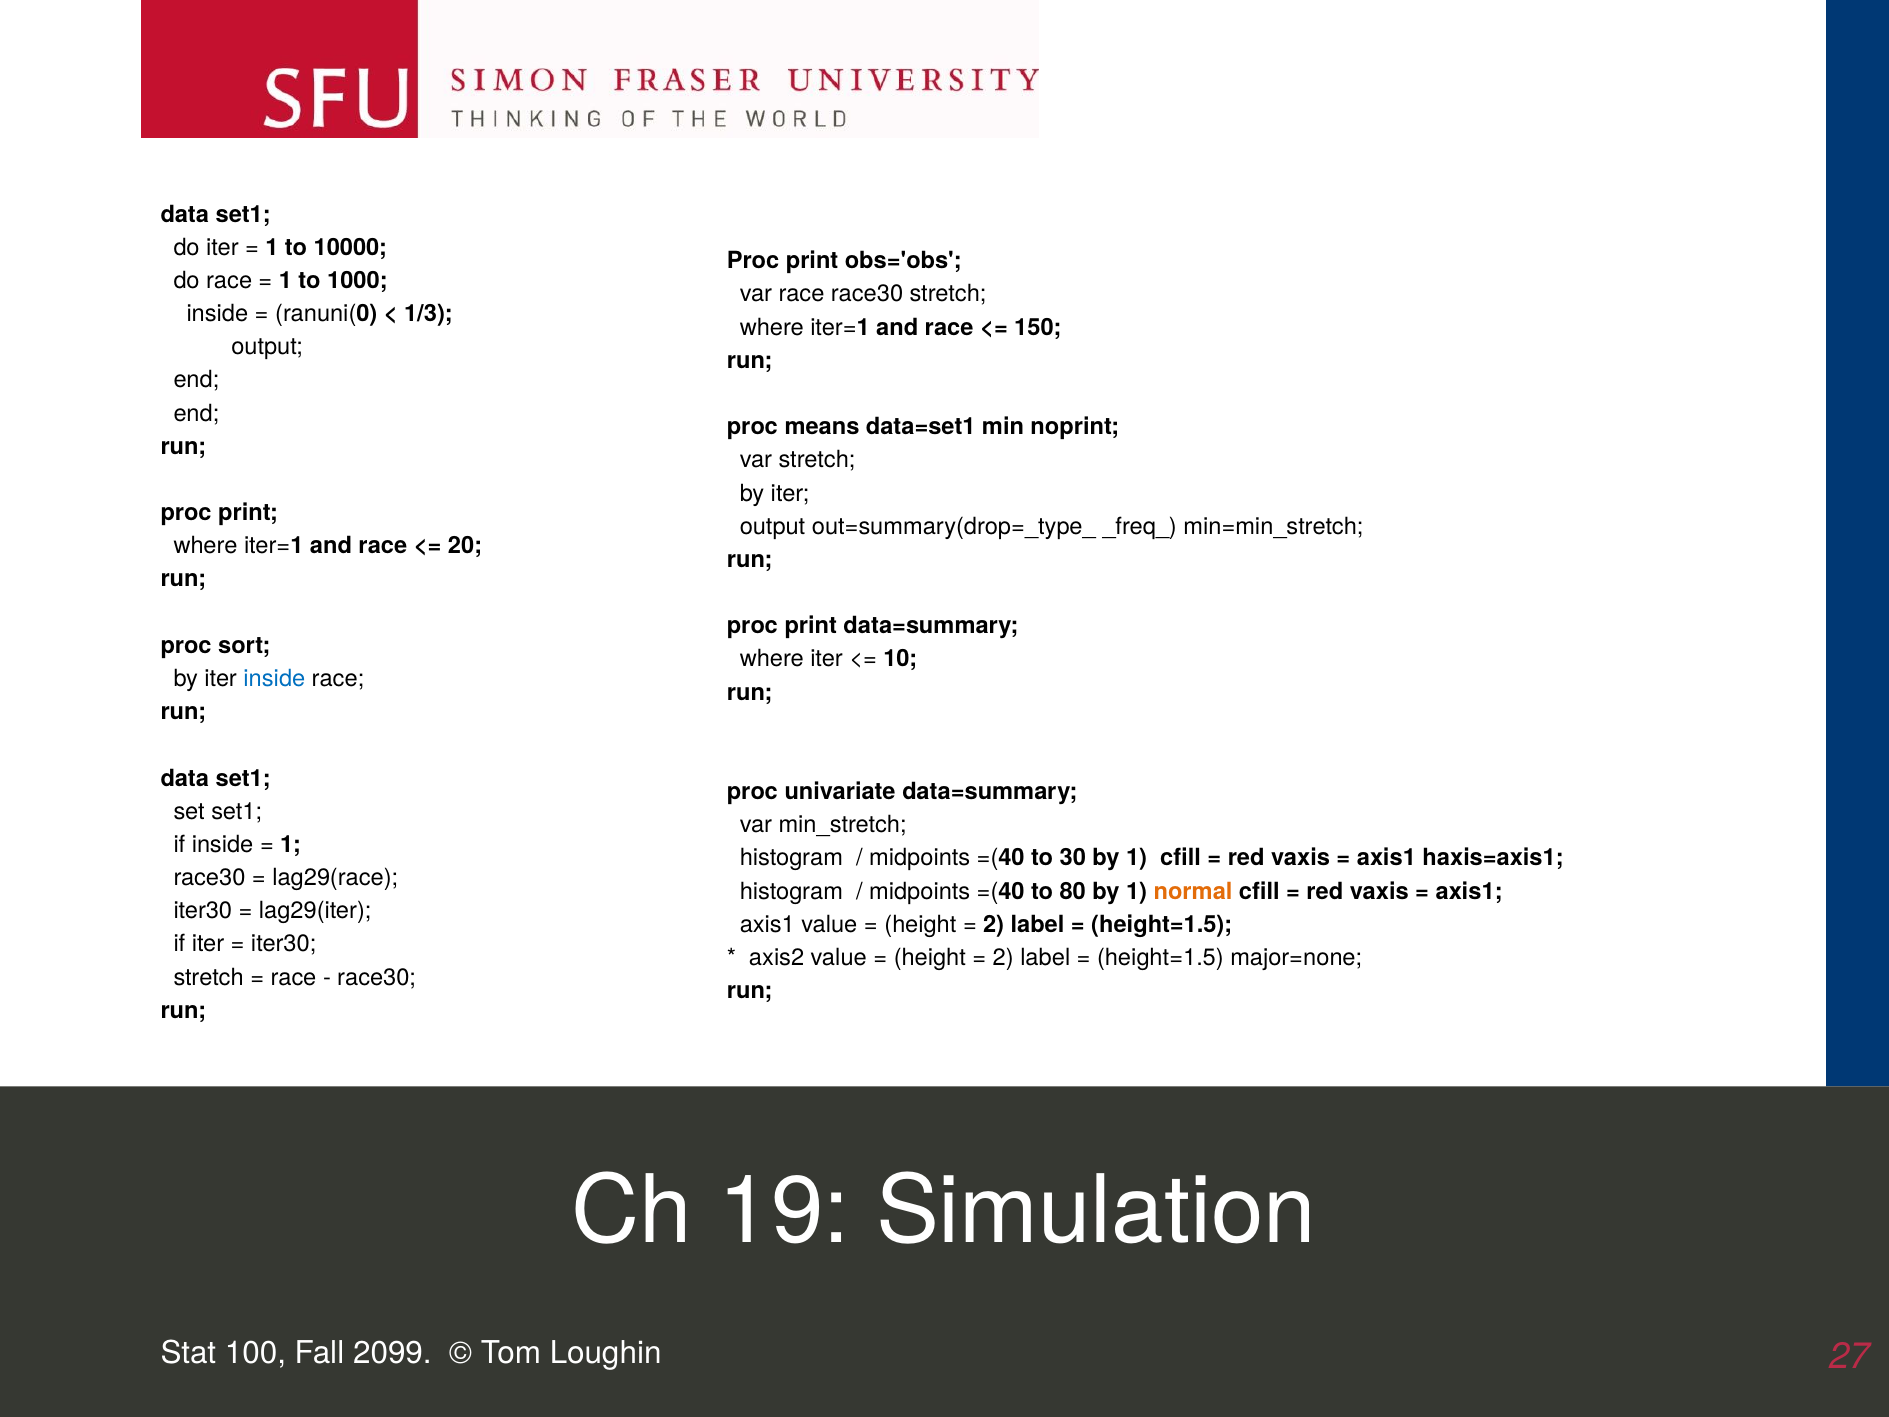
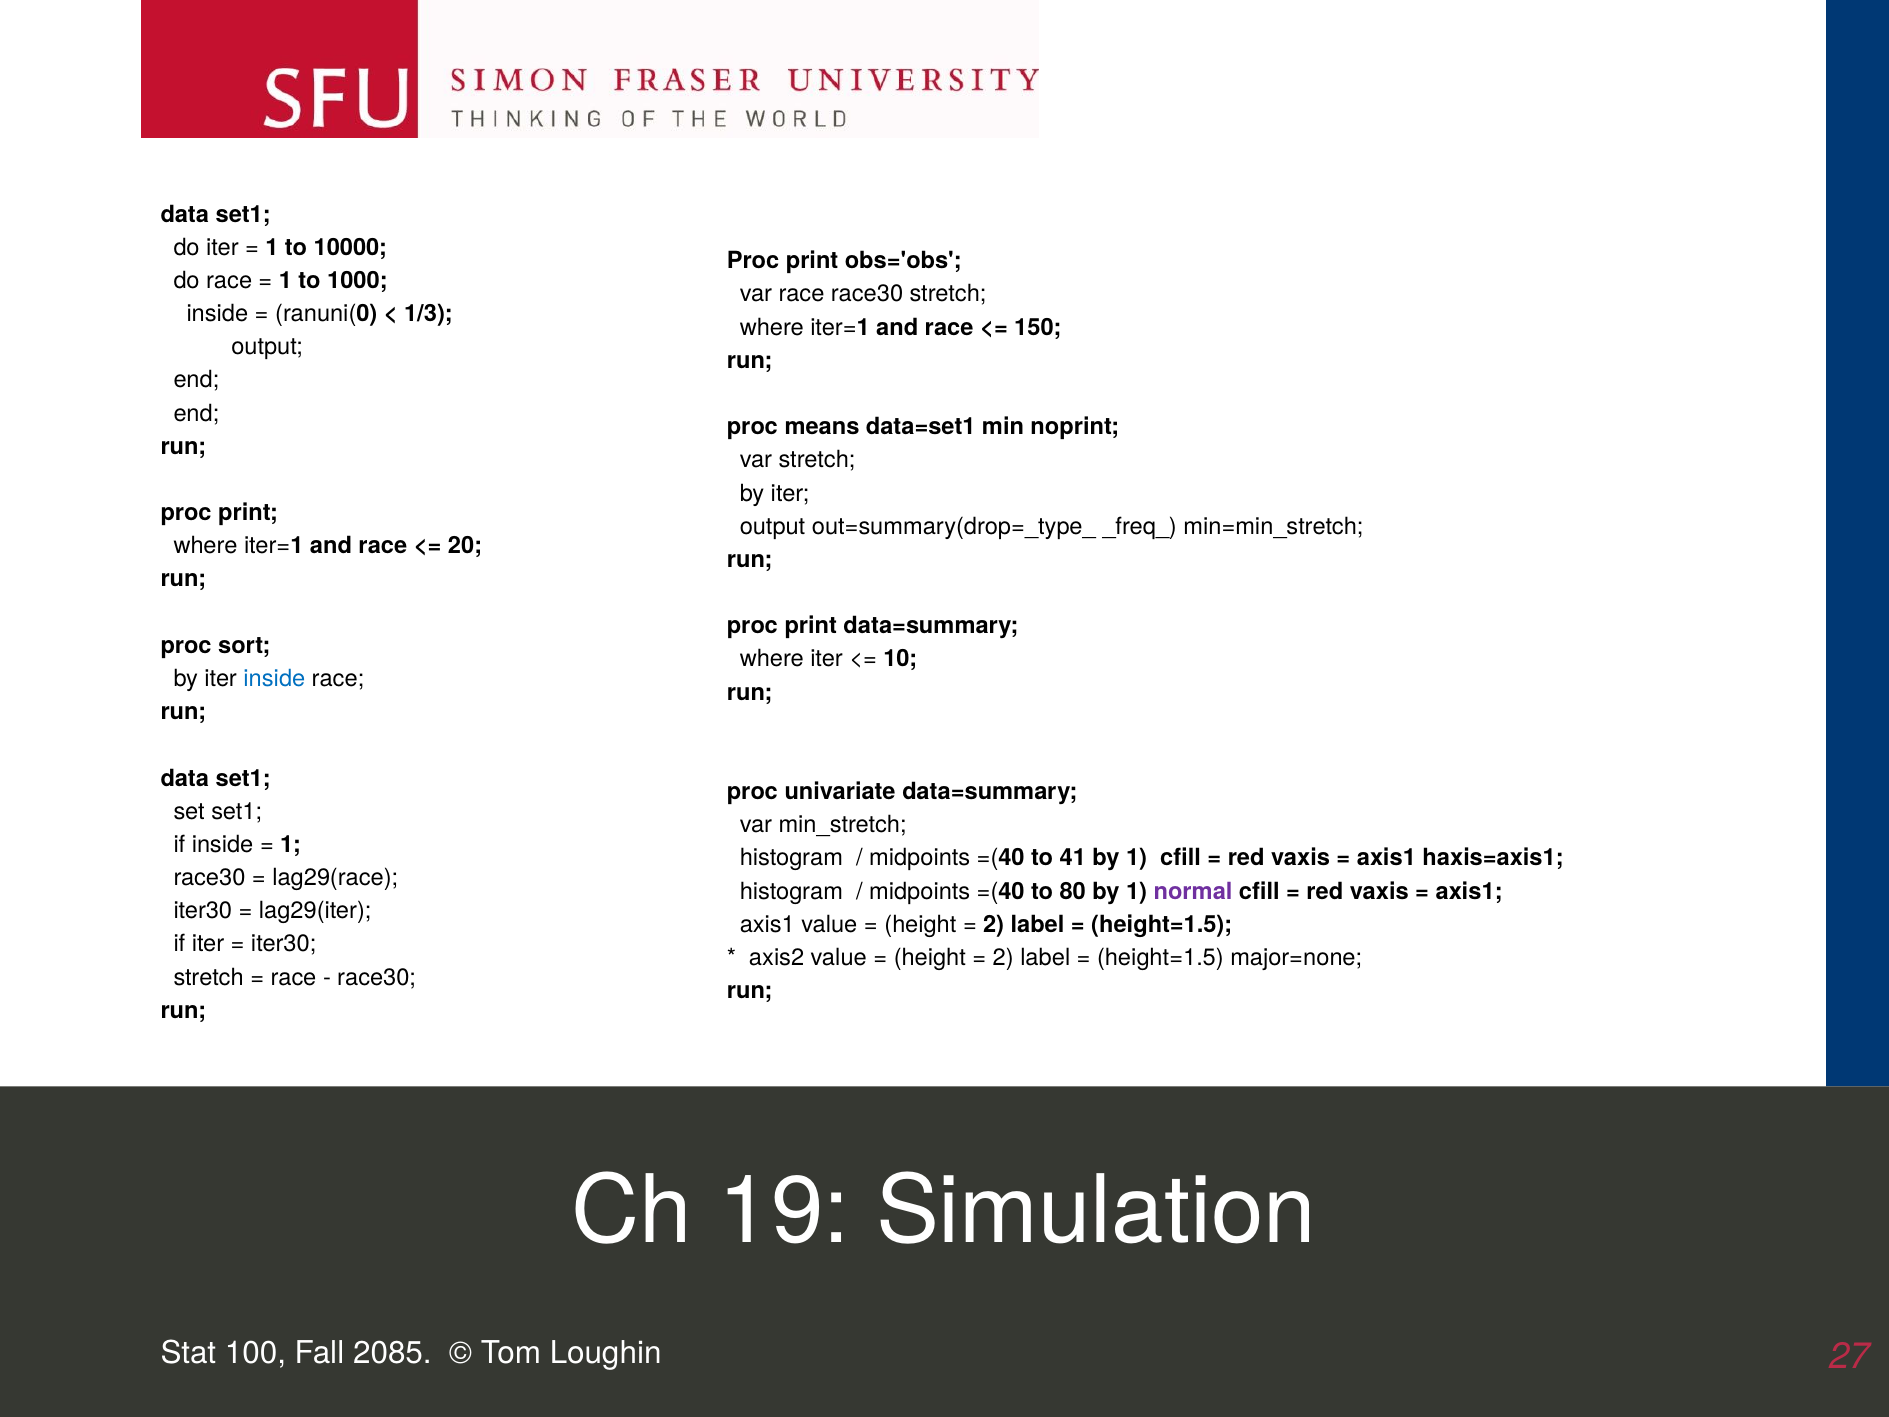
30: 30 -> 41
normal colour: orange -> purple
2099: 2099 -> 2085
